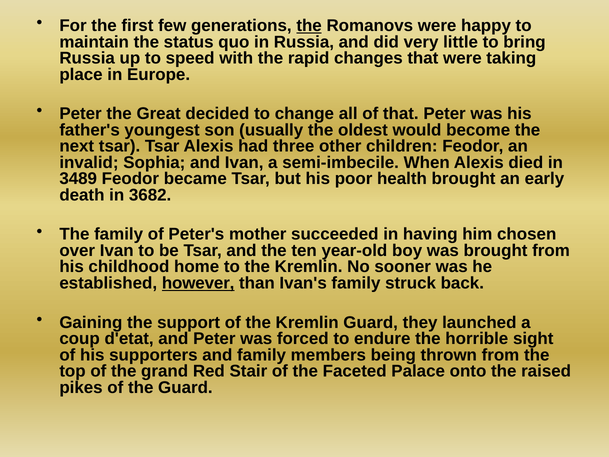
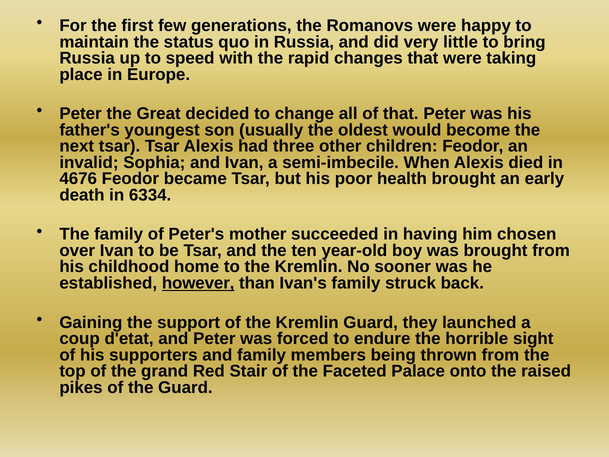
the at (309, 26) underline: present -> none
3489: 3489 -> 4676
3682: 3682 -> 6334
